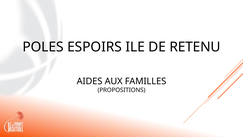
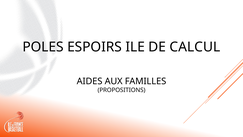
RETENU: RETENU -> CALCUL
